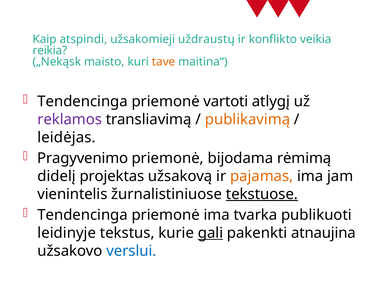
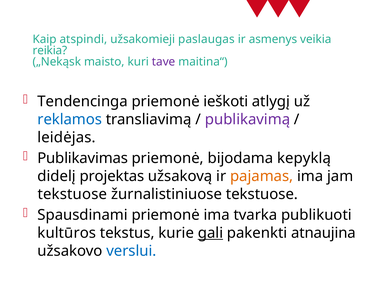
uždraustų: uždraustų -> paslaugas
konflikto: konflikto -> asmenys
tave colour: orange -> purple
vartoti: vartoti -> ieškoti
reklamos colour: purple -> blue
publikavimą colour: orange -> purple
Pragyvenimo: Pragyvenimo -> Publikavimas
rėmimą: rėmimą -> kepyklą
vienintelis at (72, 194): vienintelis -> tekstuose
tekstuose at (262, 194) underline: present -> none
Tendencinga at (83, 215): Tendencinga -> Spausdinami
leidinyje: leidinyje -> kultūros
